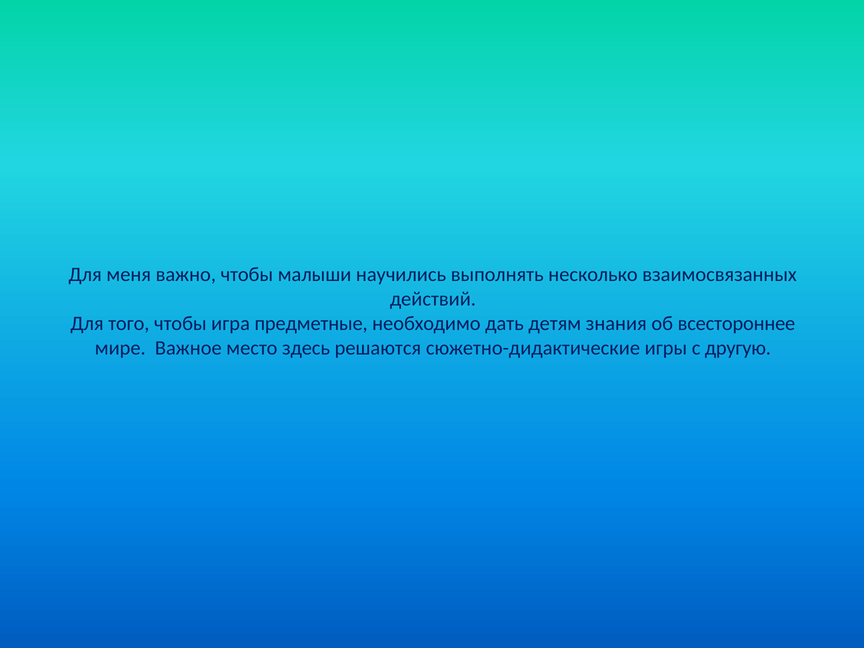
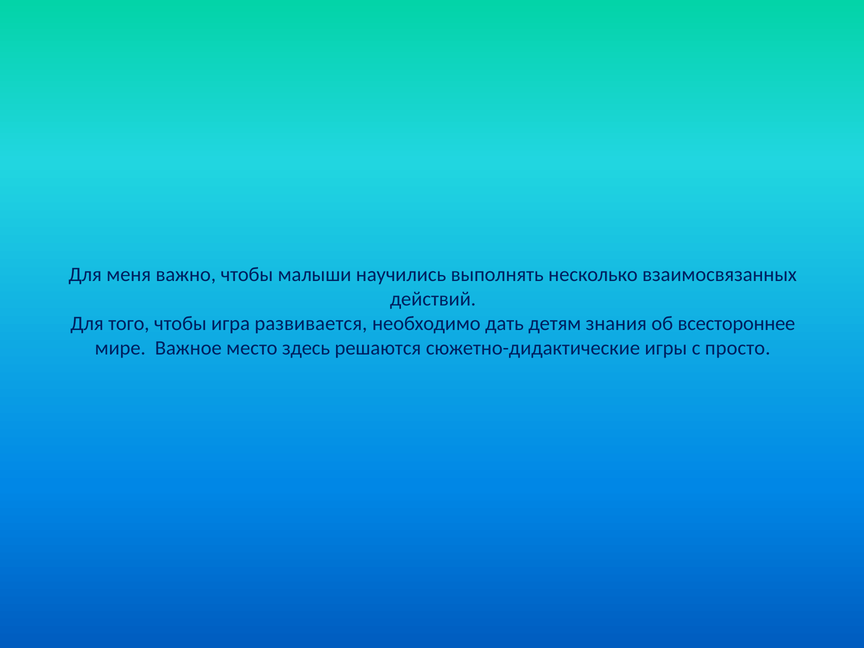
предметные: предметные -> развивается
другую: другую -> просто
